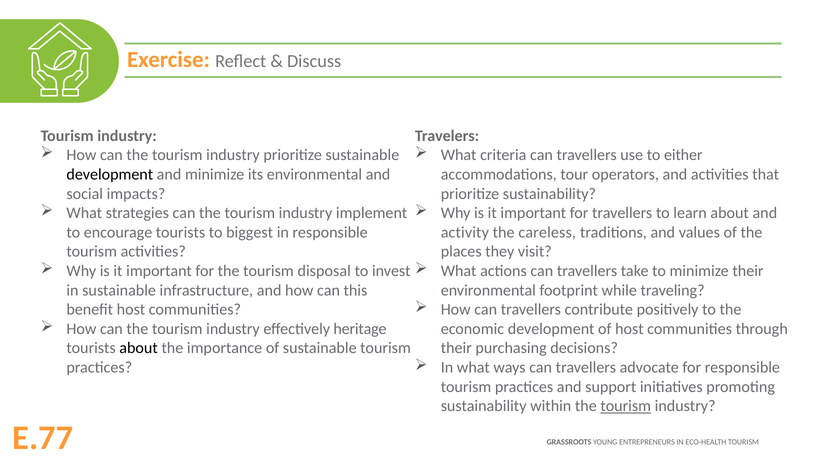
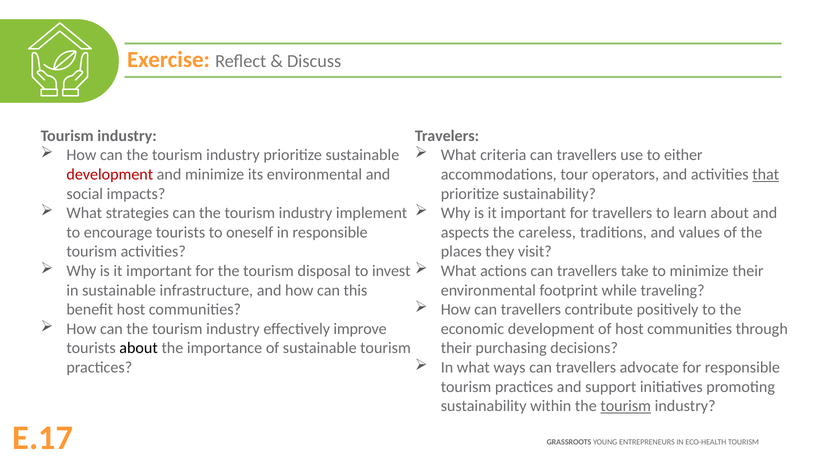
development at (110, 174) colour: black -> red
that underline: none -> present
biggest: biggest -> oneself
activity: activity -> aspects
heritage: heritage -> improve
E.77: E.77 -> E.17
